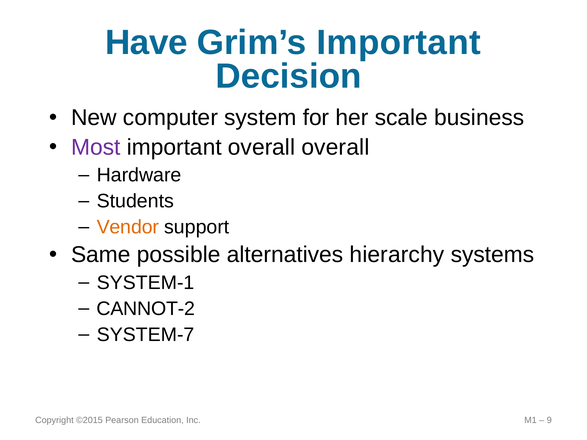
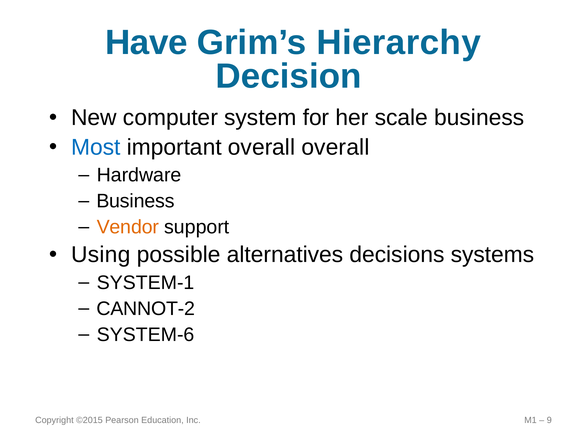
Grim’s Important: Important -> Hierarchy
Most colour: purple -> blue
Students at (135, 201): Students -> Business
Same: Same -> Using
hierarchy: hierarchy -> decisions
SYSTEM-7: SYSTEM-7 -> SYSTEM-6
